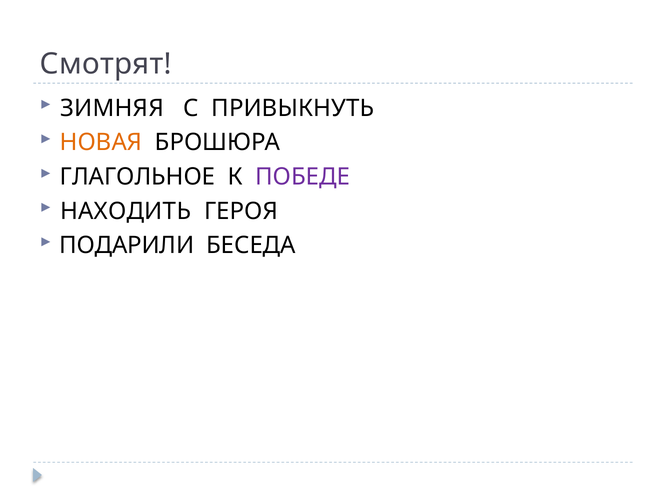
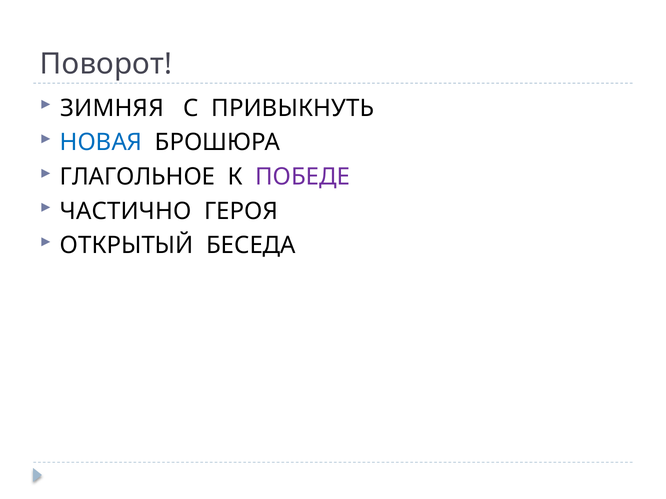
Смотрят: Смотрят -> Поворот
НОВАЯ colour: orange -> blue
НАХОДИТЬ: НАХОДИТЬ -> ЧАСТИЧНО
ПОДАРИЛИ: ПОДАРИЛИ -> ОТКРЫТЫЙ
